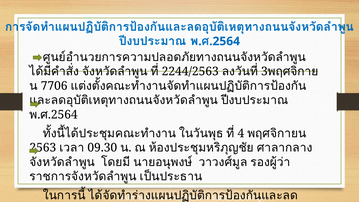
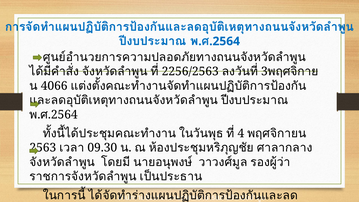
2244/2563: 2244/2563 -> 2256/2563
7706: 7706 -> 4066
